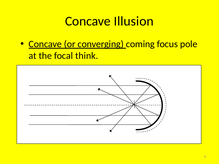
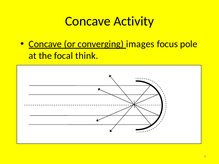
Illusion: Illusion -> Activity
coming: coming -> images
